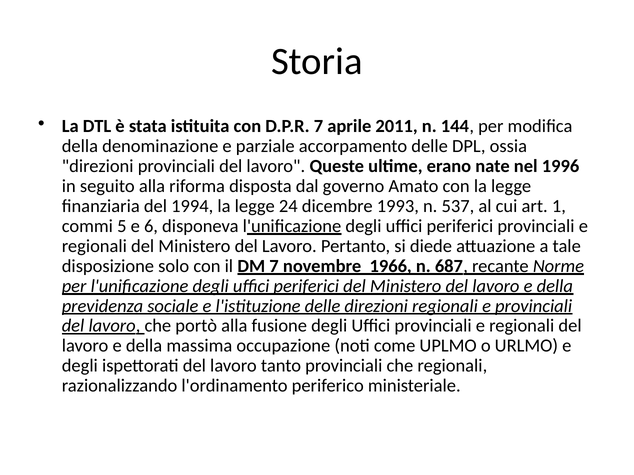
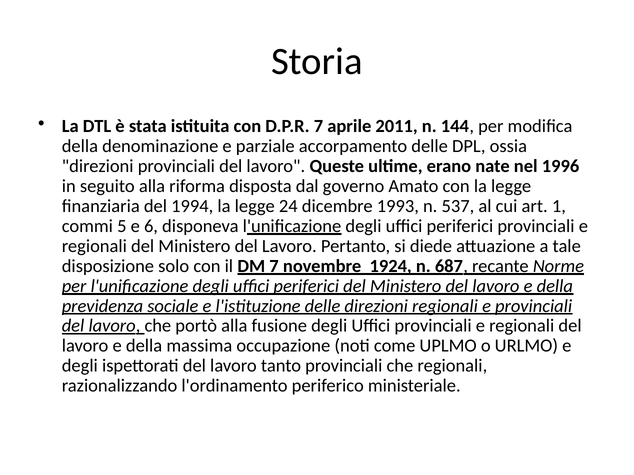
1966: 1966 -> 1924
